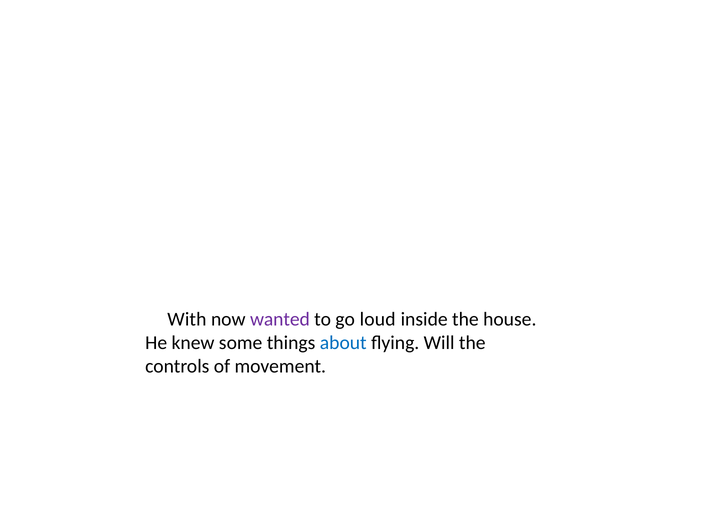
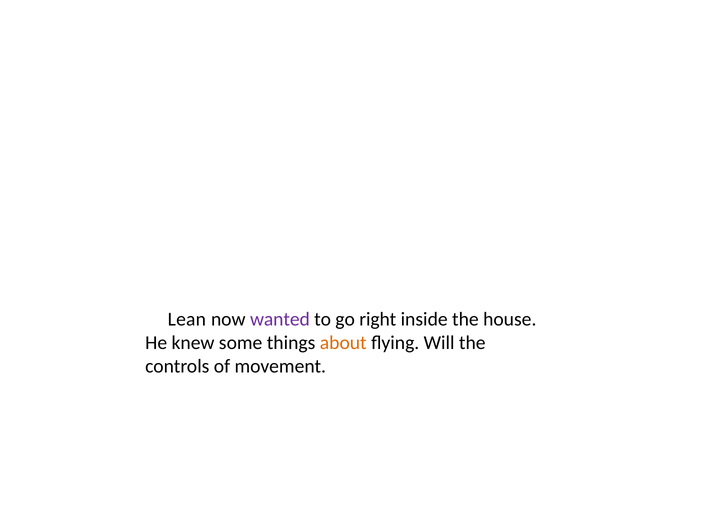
With: With -> Lean
loud: loud -> right
about colour: blue -> orange
